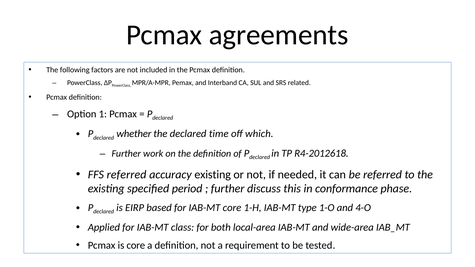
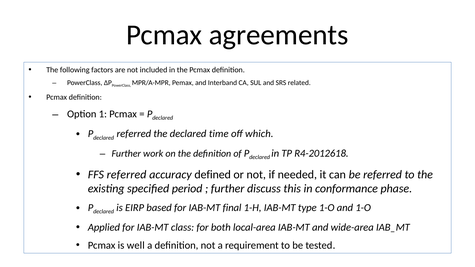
declared whether: whether -> referred
accuracy existing: existing -> defined
IAB-MT core: core -> final
and 4-O: 4-O -> 1-O
is core: core -> well
